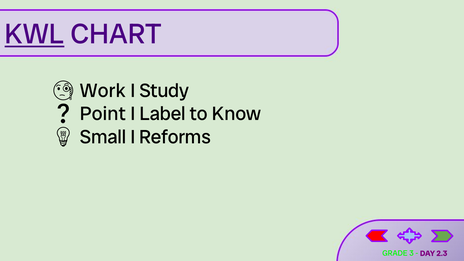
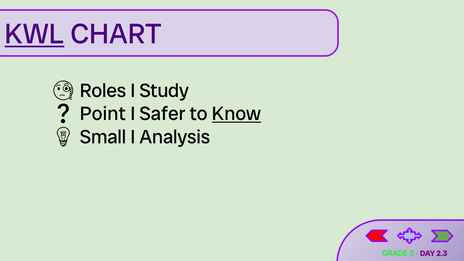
Work: Work -> Roles
Label: Label -> Safer
Know underline: none -> present
Reforms: Reforms -> Analysis
